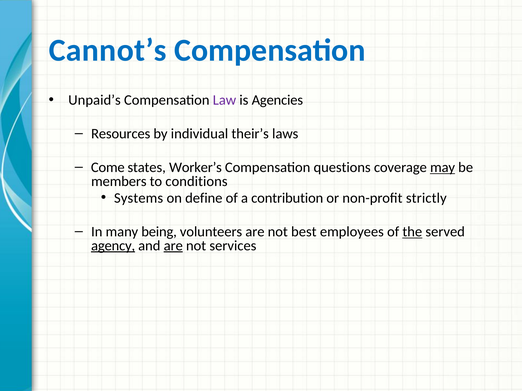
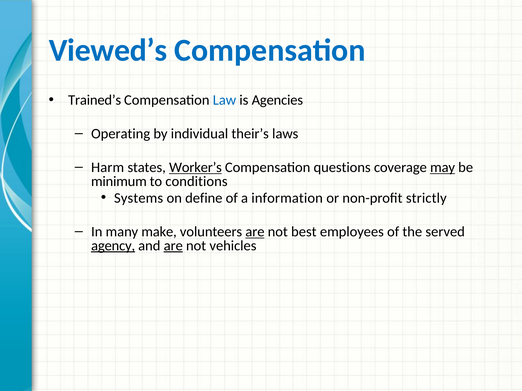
Cannot’s: Cannot’s -> Viewed’s
Unpaid’s: Unpaid’s -> Trained’s
Law colour: purple -> blue
Resources: Resources -> Operating
Come: Come -> Harm
Worker’s underline: none -> present
members: members -> minimum
contribution: contribution -> information
being: being -> make
are at (255, 232) underline: none -> present
the underline: present -> none
services: services -> vehicles
